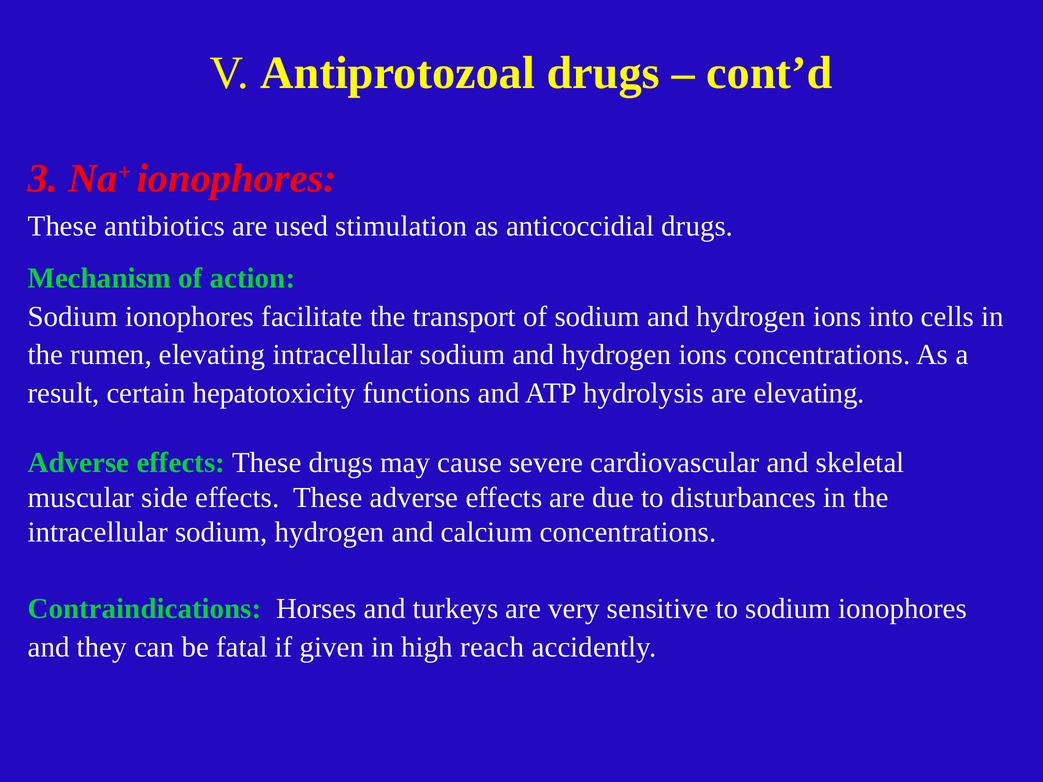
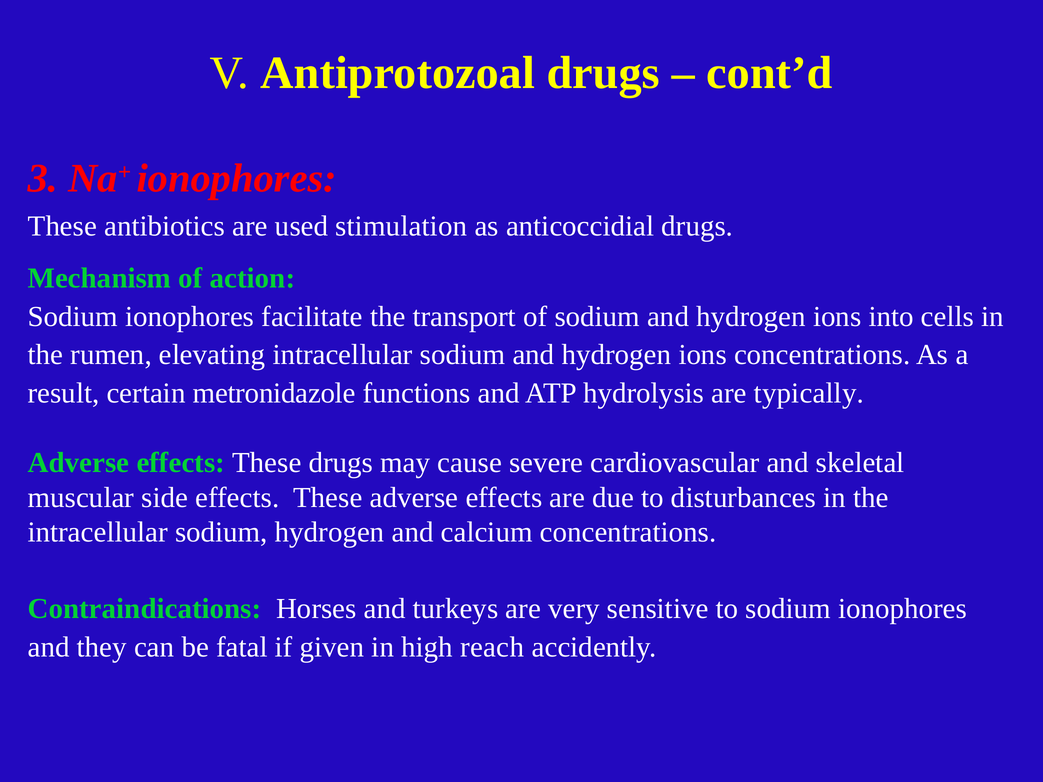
hepatotoxicity: hepatotoxicity -> metronidazole
are elevating: elevating -> typically
